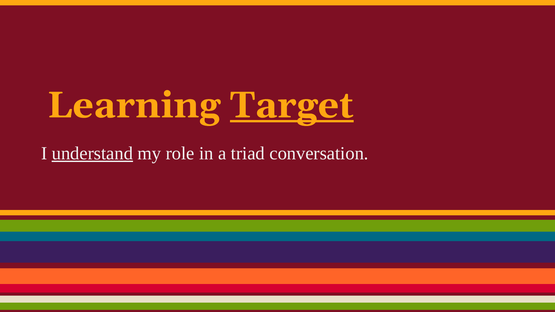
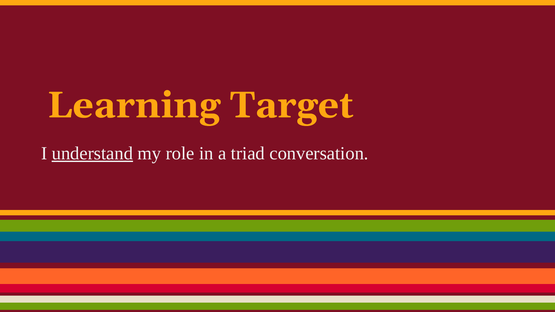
Target underline: present -> none
